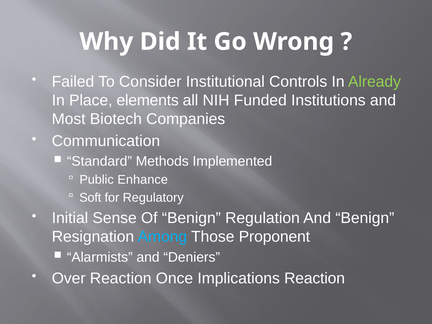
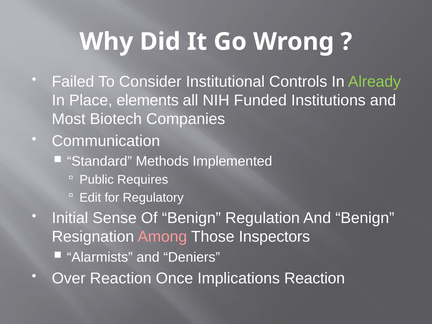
Enhance: Enhance -> Requires
Soft: Soft -> Edit
Among colour: light blue -> pink
Proponent: Proponent -> Inspectors
